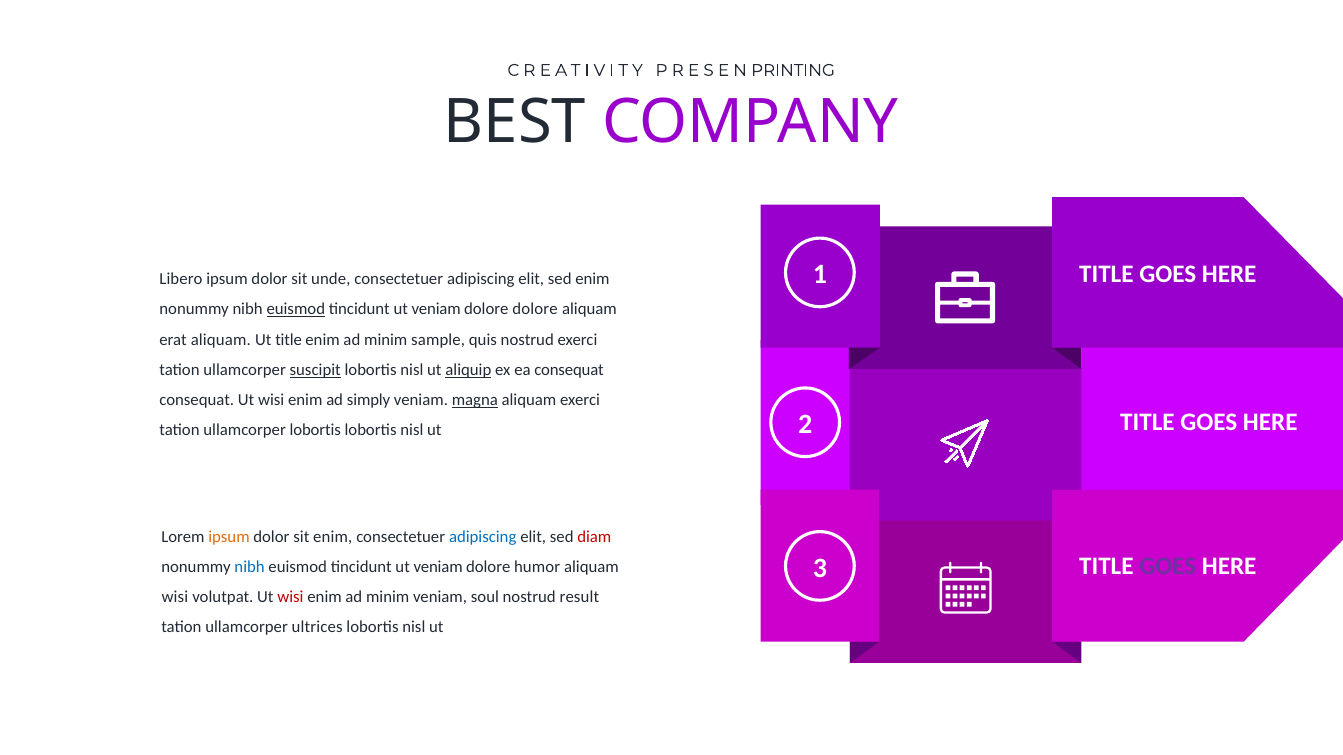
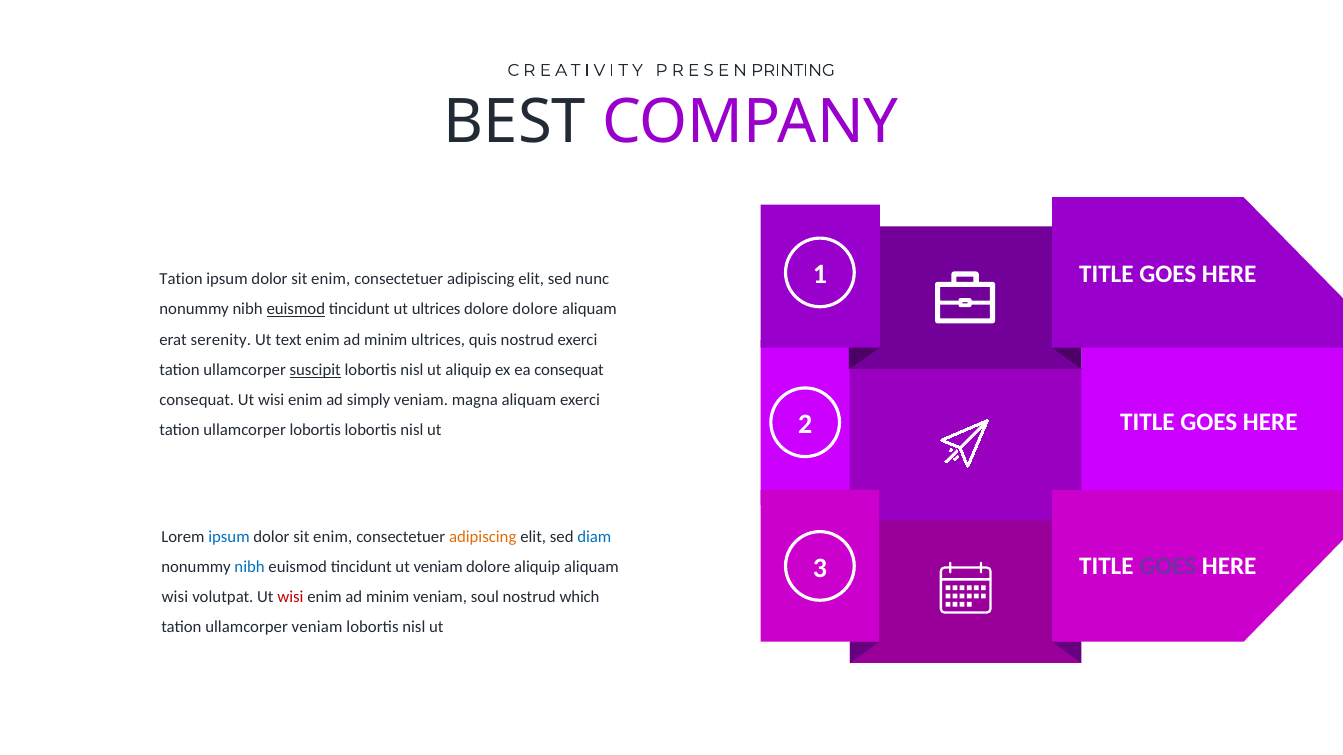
Libero at (181, 279): Libero -> Tation
unde at (331, 279): unde -> enim
sed enim: enim -> nunc
veniam at (436, 310): veniam -> ultrices
erat aliquam: aliquam -> serenity
Ut title: title -> text
minim sample: sample -> ultrices
aliquip at (468, 370) underline: present -> none
magna underline: present -> none
ipsum at (229, 537) colour: orange -> blue
adipiscing at (483, 537) colour: blue -> orange
diam colour: red -> blue
dolore humor: humor -> aliquip
result: result -> which
ullamcorper ultrices: ultrices -> veniam
